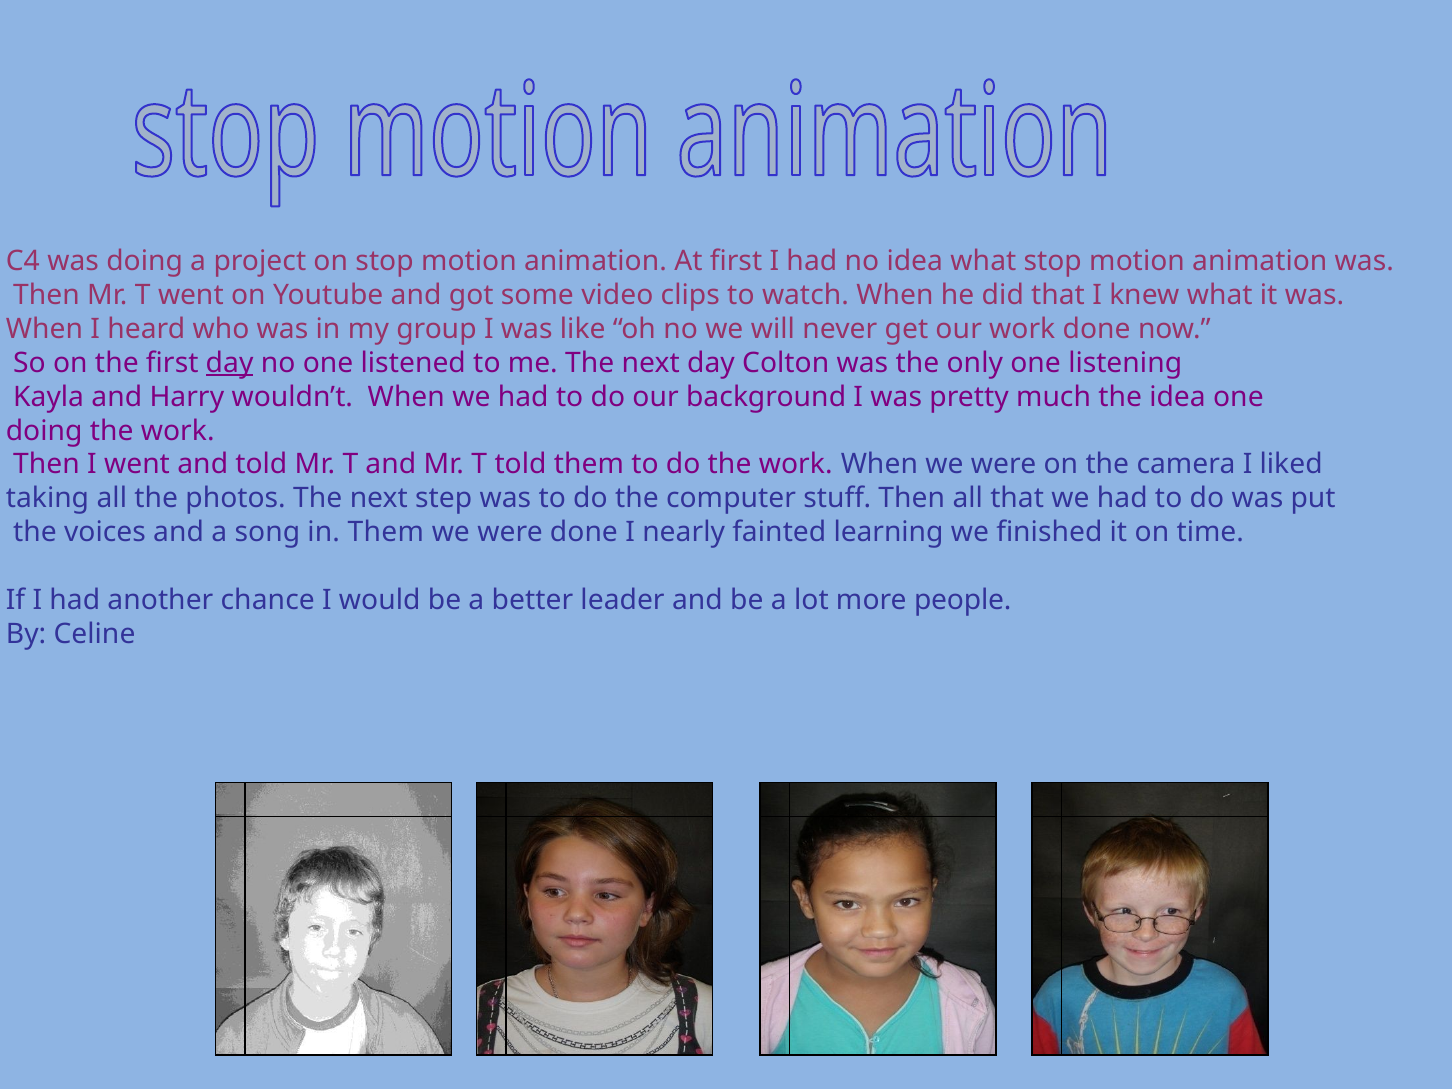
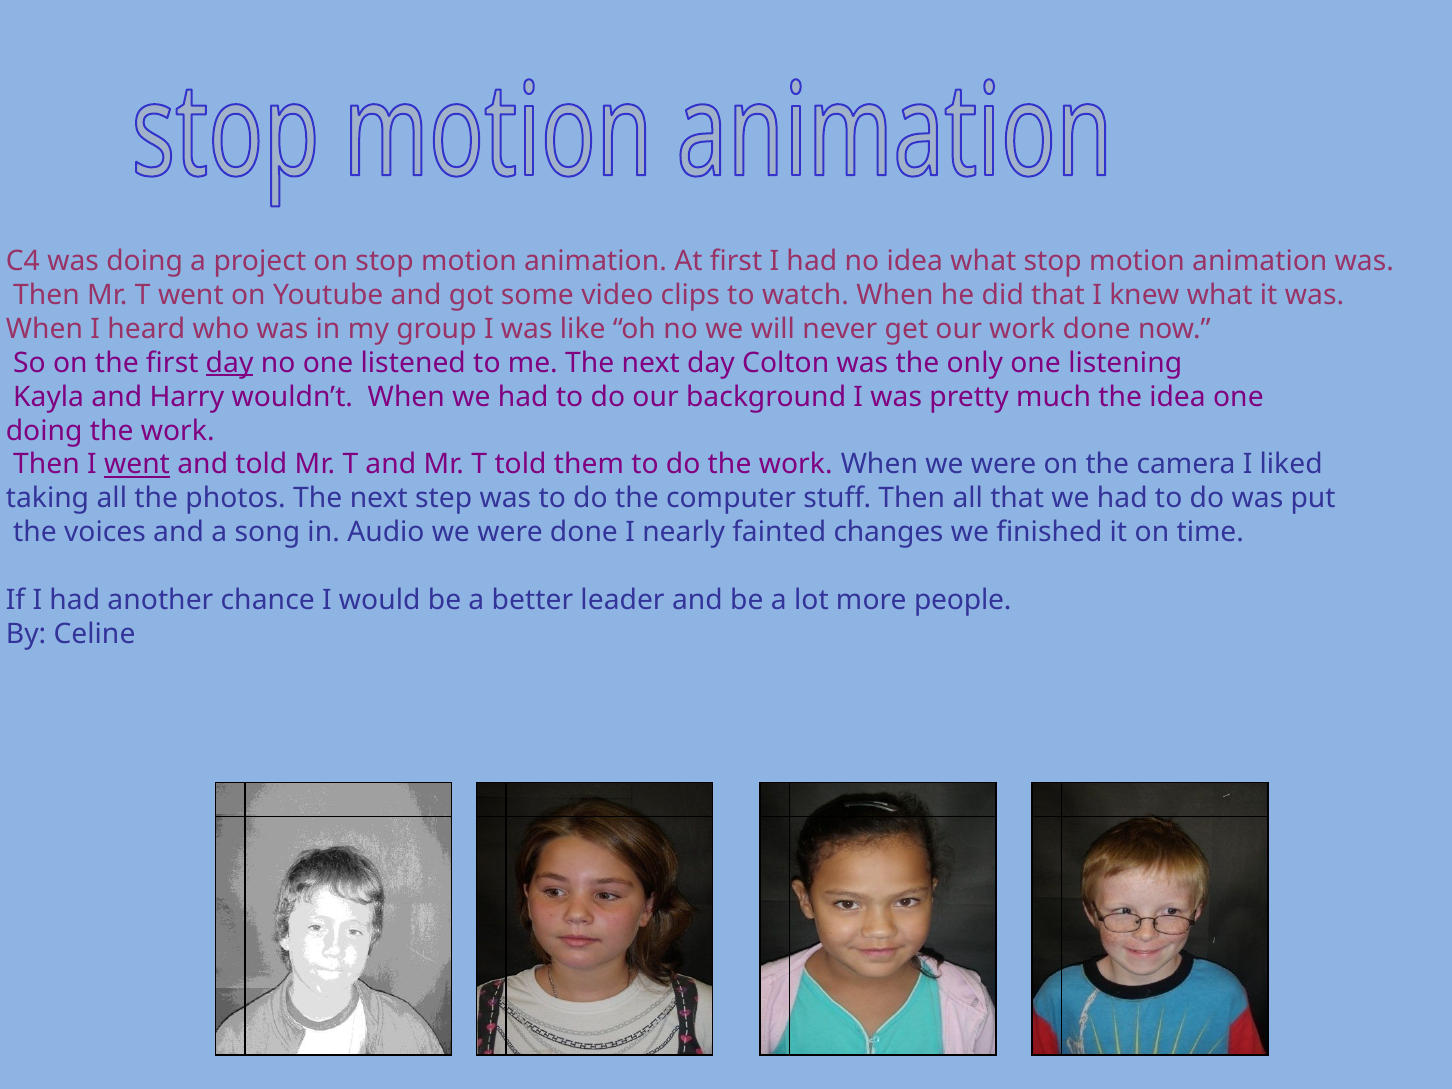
went at (137, 465) underline: none -> present
in Them: Them -> Audio
learning: learning -> changes
